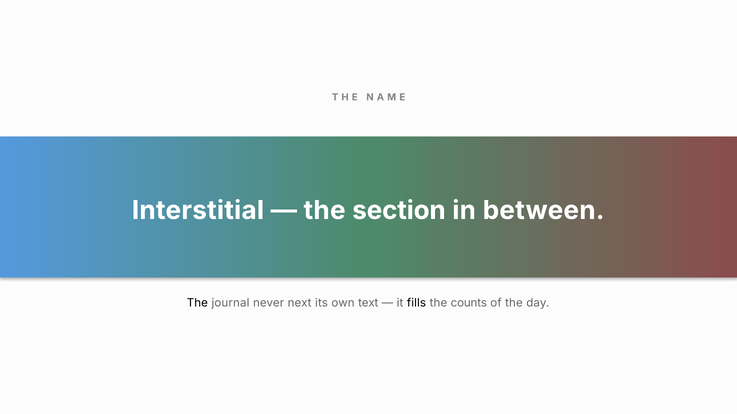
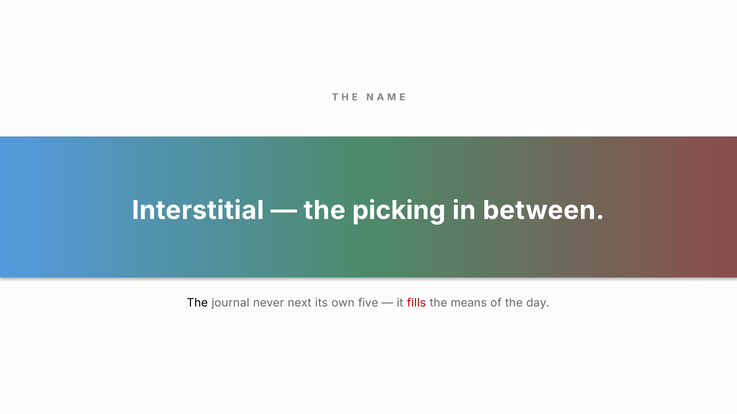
section: section -> picking
text: text -> five
fills colour: black -> red
counts: counts -> means
